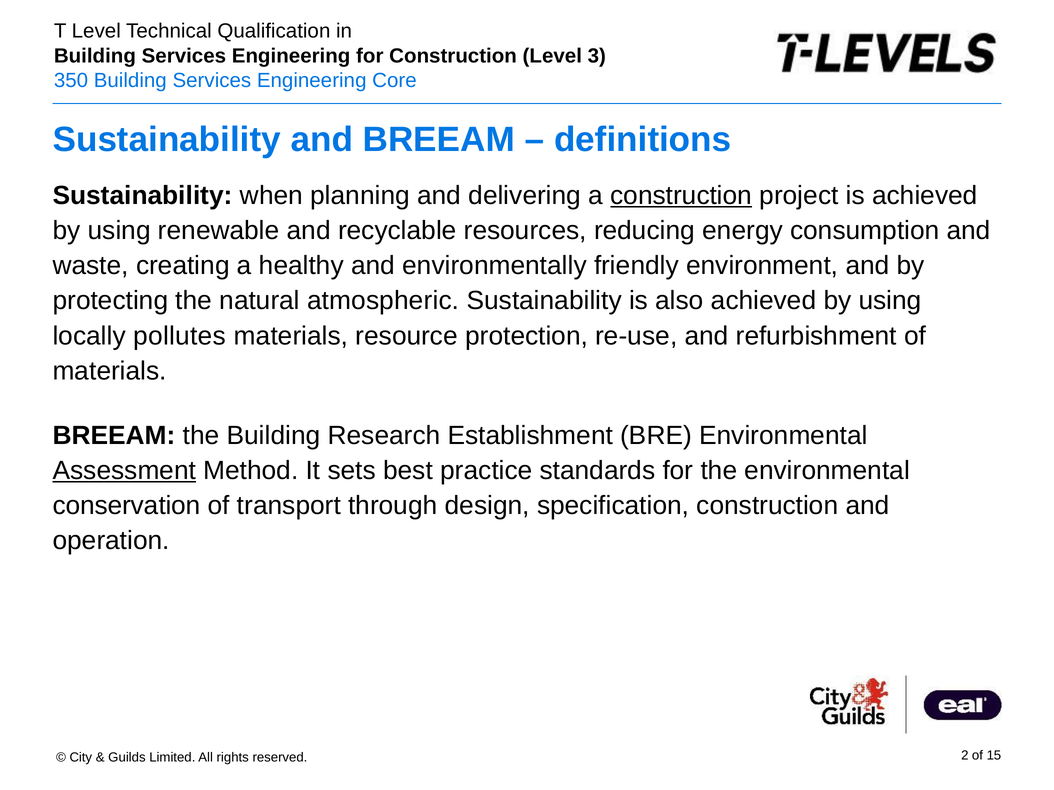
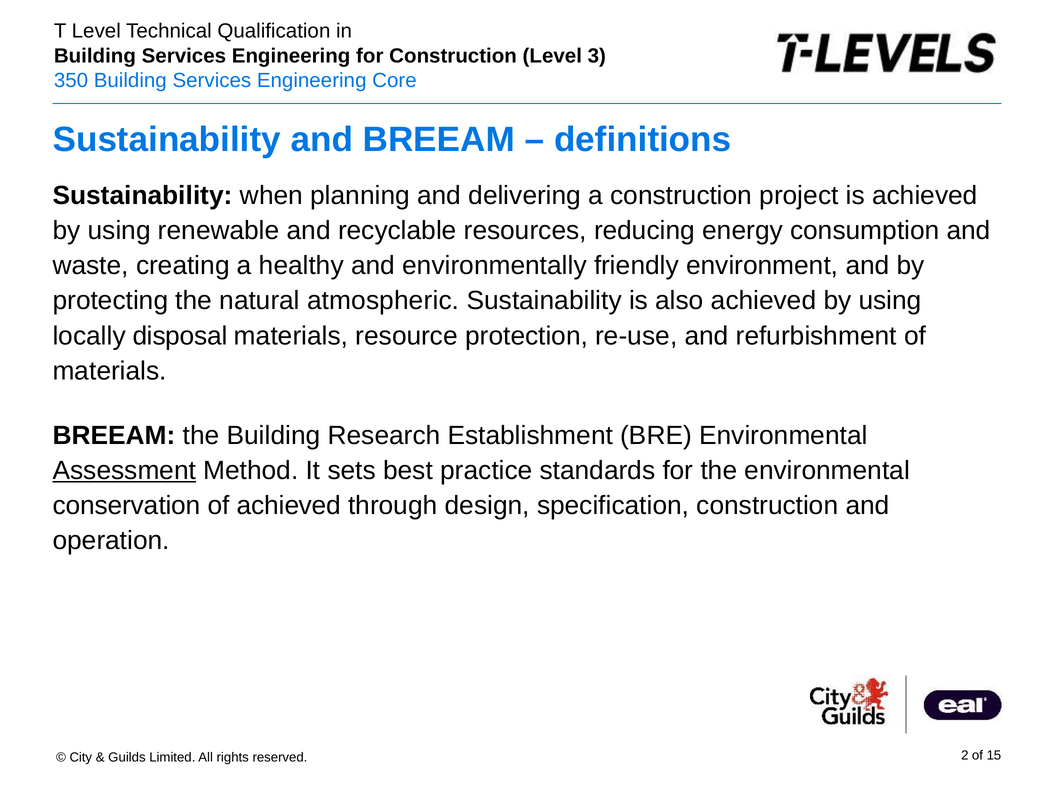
construction at (681, 195) underline: present -> none
pollutes: pollutes -> disposal
of transport: transport -> achieved
